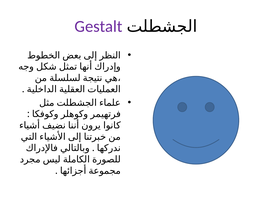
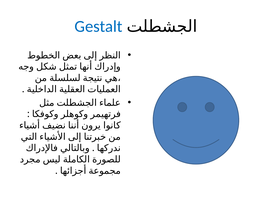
Gestalt colour: purple -> blue
